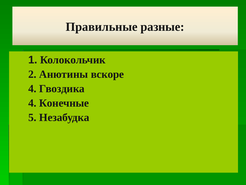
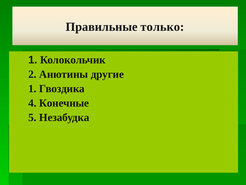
разные: разные -> только
вскоре: вскоре -> другие
4 at (32, 89): 4 -> 1
